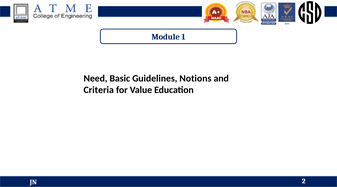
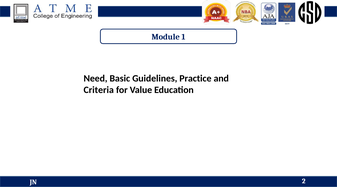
Notions: Notions -> Practice
